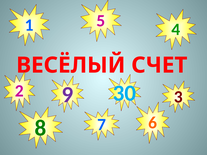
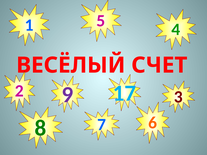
30: 30 -> 17
